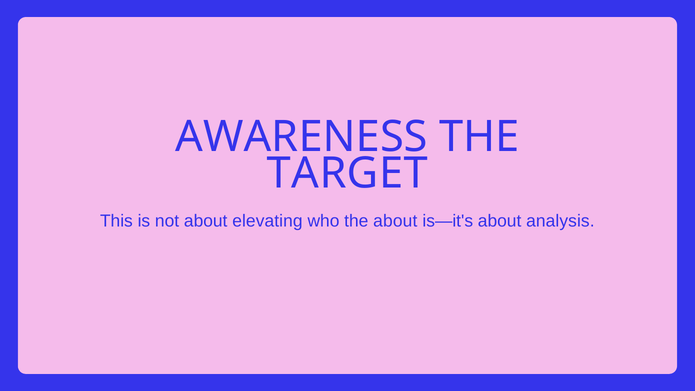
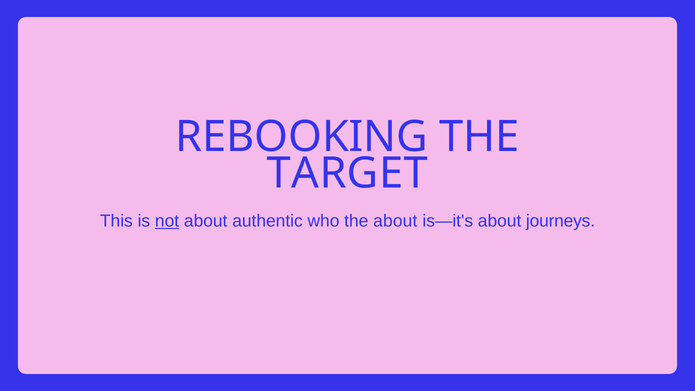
AWARENESS: AWARENESS -> REBOOKING
not underline: none -> present
elevating: elevating -> authentic
analysis: analysis -> journeys
